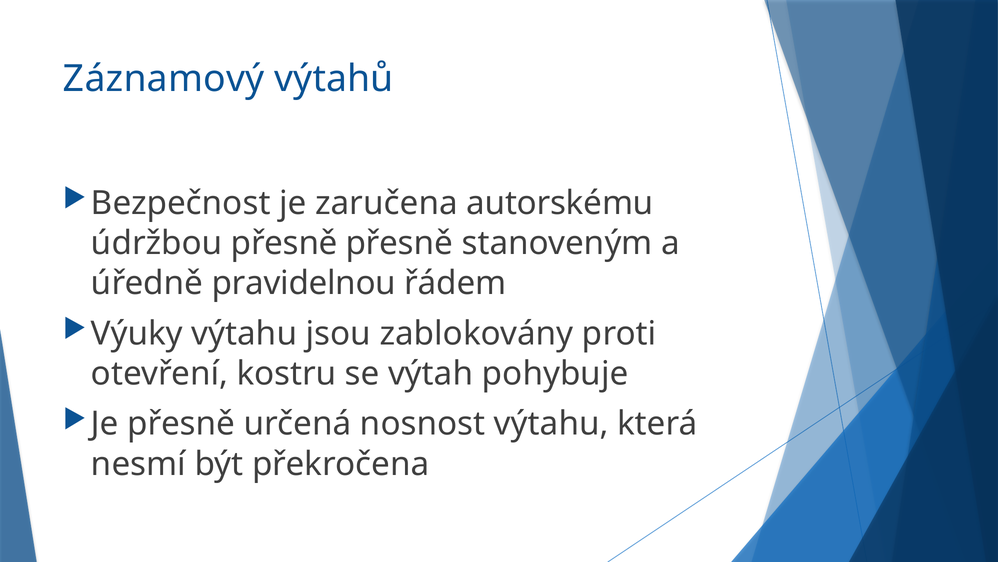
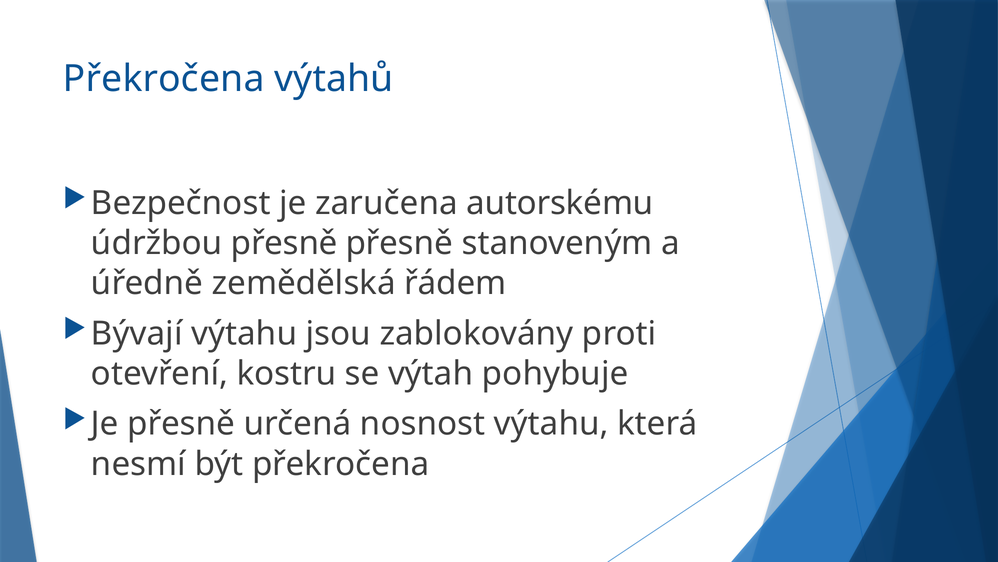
Záznamový at (164, 79): Záznamový -> Překročena
pravidelnou: pravidelnou -> zemědělská
Výuky: Výuky -> Bývají
